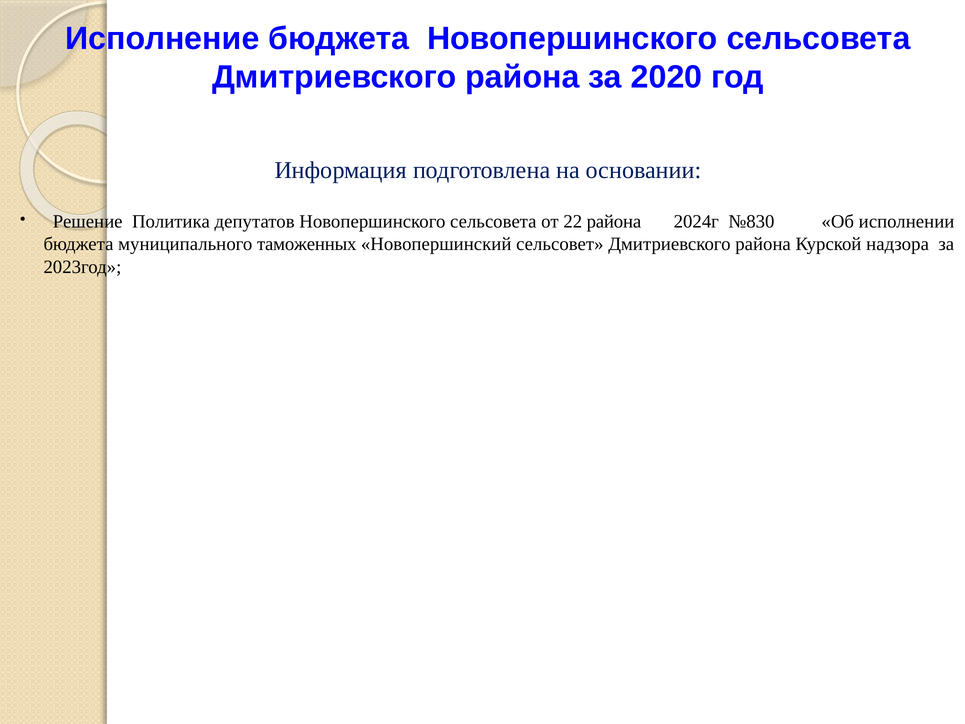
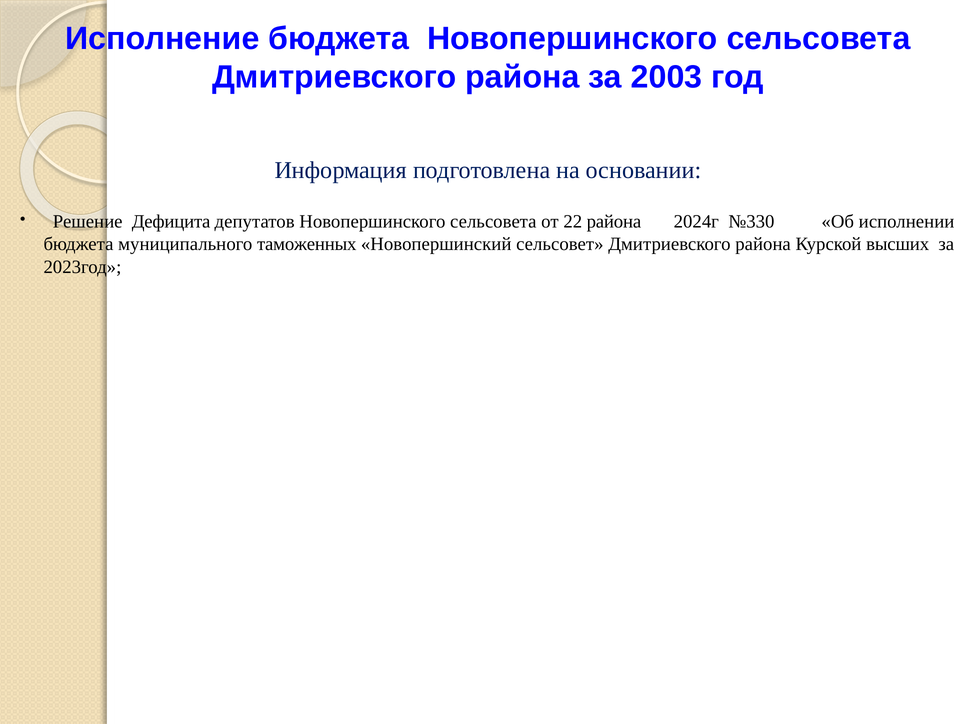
2020: 2020 -> 2003
Политика: Политика -> Дефицита
№830: №830 -> №330
надзора: надзора -> высших
